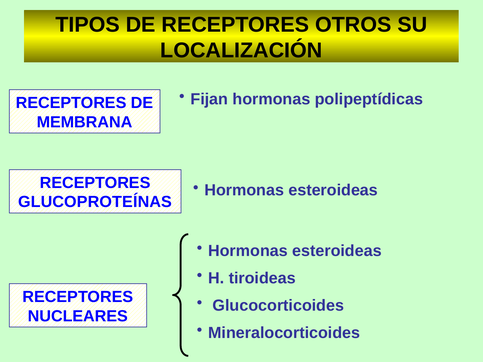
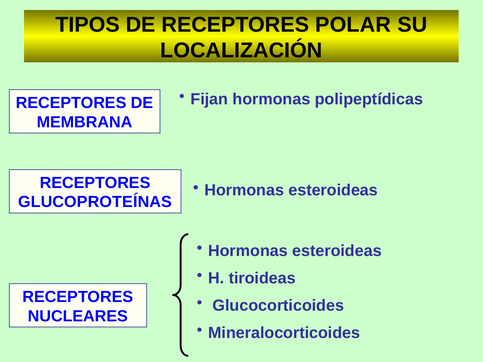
OTROS: OTROS -> POLAR
